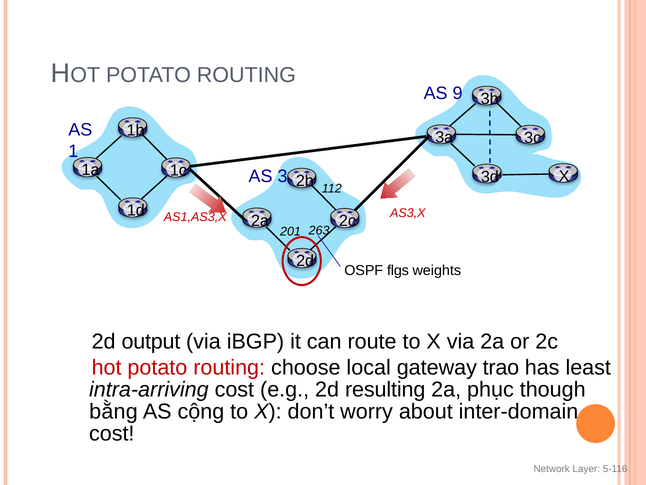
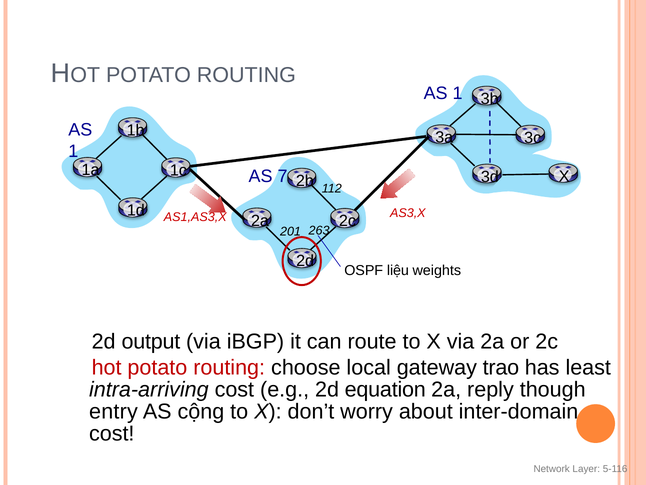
9 at (458, 93): 9 -> 1
3: 3 -> 7
flgs: flgs -> liệu
resulting: resulting -> equation
phục: phục -> reply
bằng: bằng -> entry
